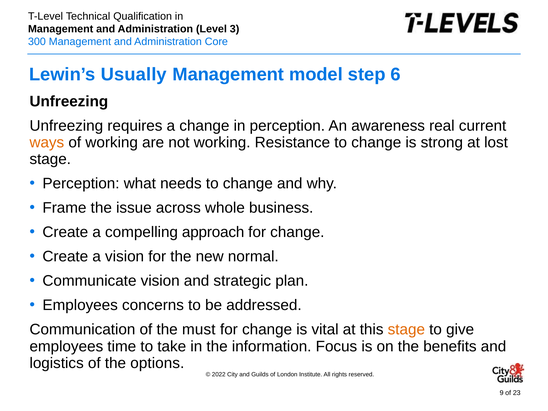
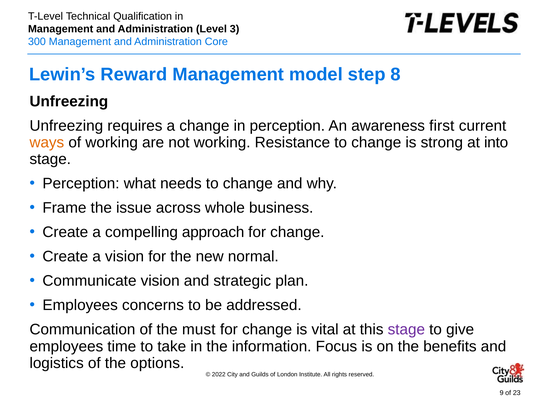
Usually: Usually -> Reward
6: 6 -> 8
real: real -> first
lost: lost -> into
stage at (406, 330) colour: orange -> purple
